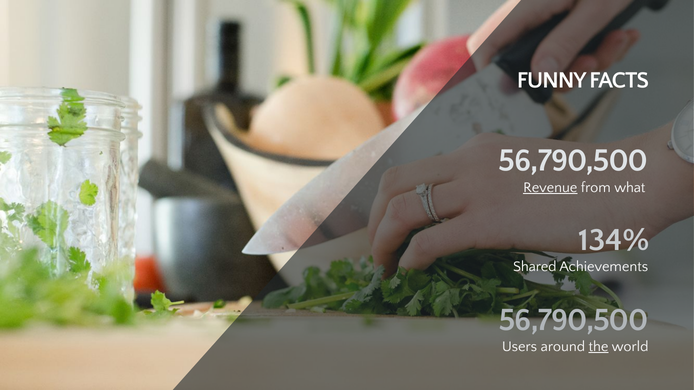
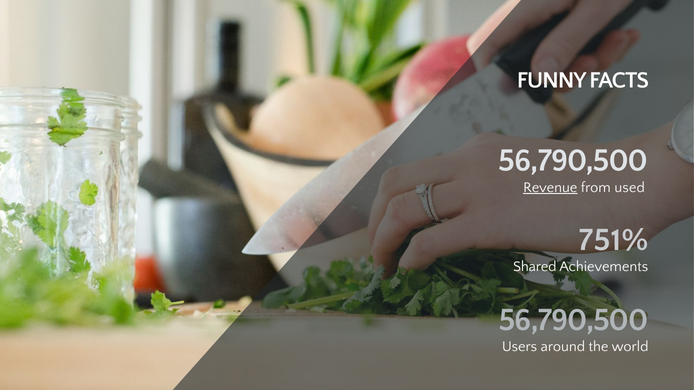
what: what -> used
134%: 134% -> 751%
the underline: present -> none
